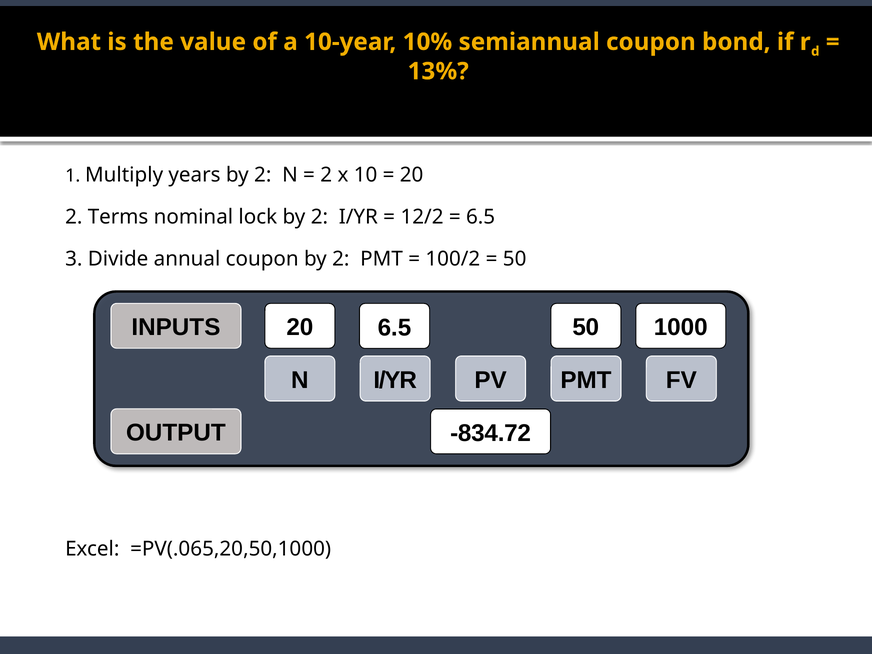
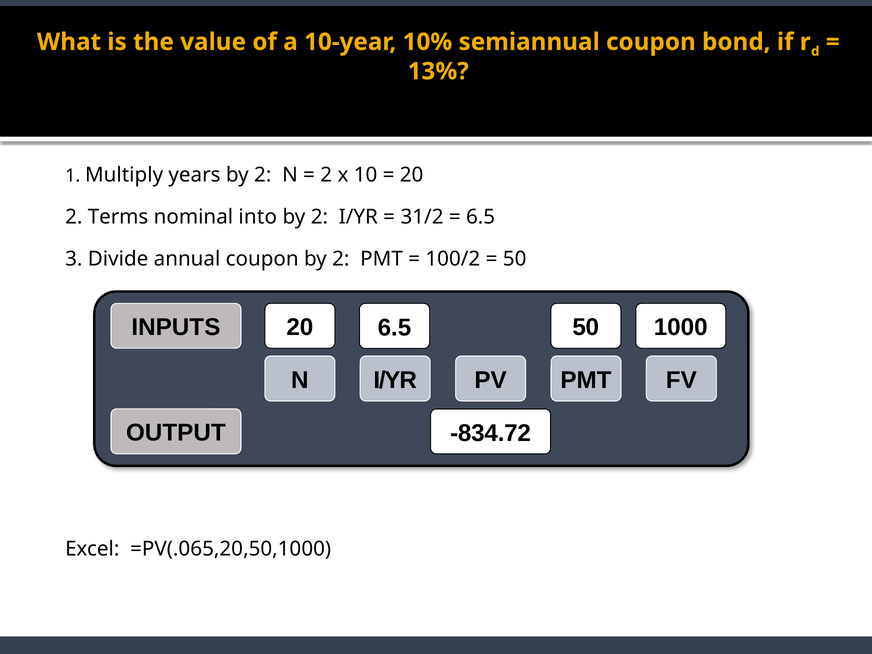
lock: lock -> into
12/2: 12/2 -> 31/2
